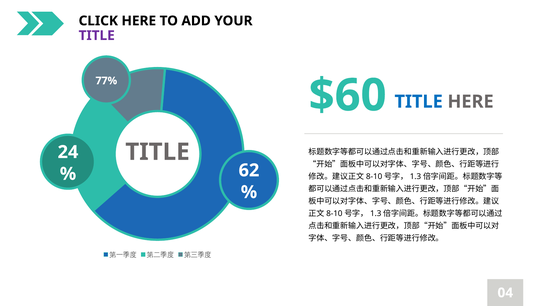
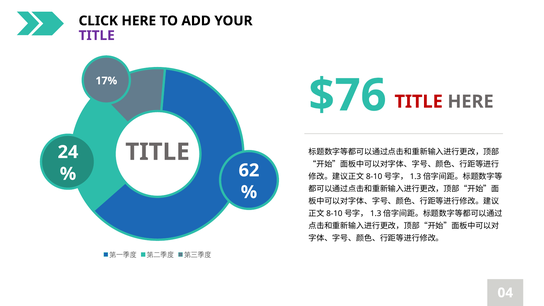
77%: 77% -> 17%
$60: $60 -> $76
TITLE at (419, 102) colour: blue -> red
